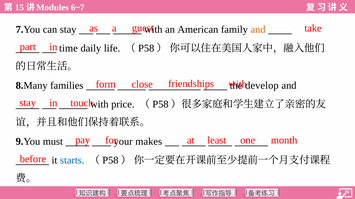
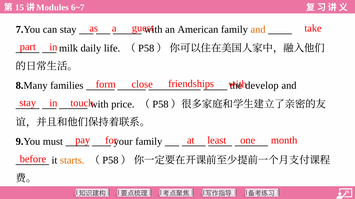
time: time -> milk
your makes: makes -> family
starts colour: blue -> orange
